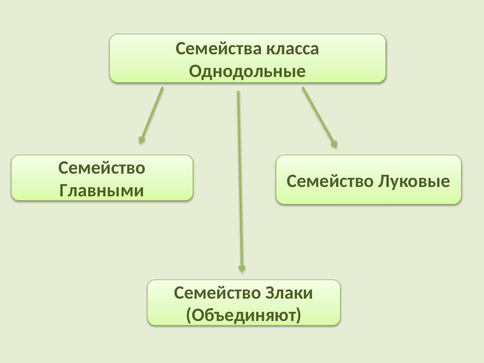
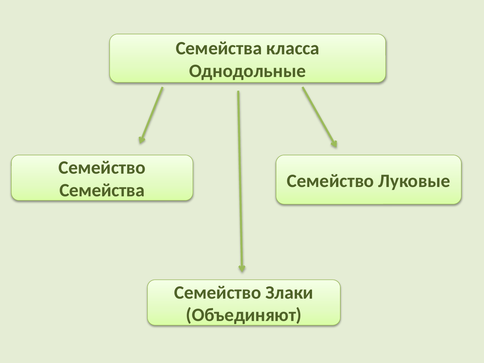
Главными at (102, 190): Главными -> Семейства
